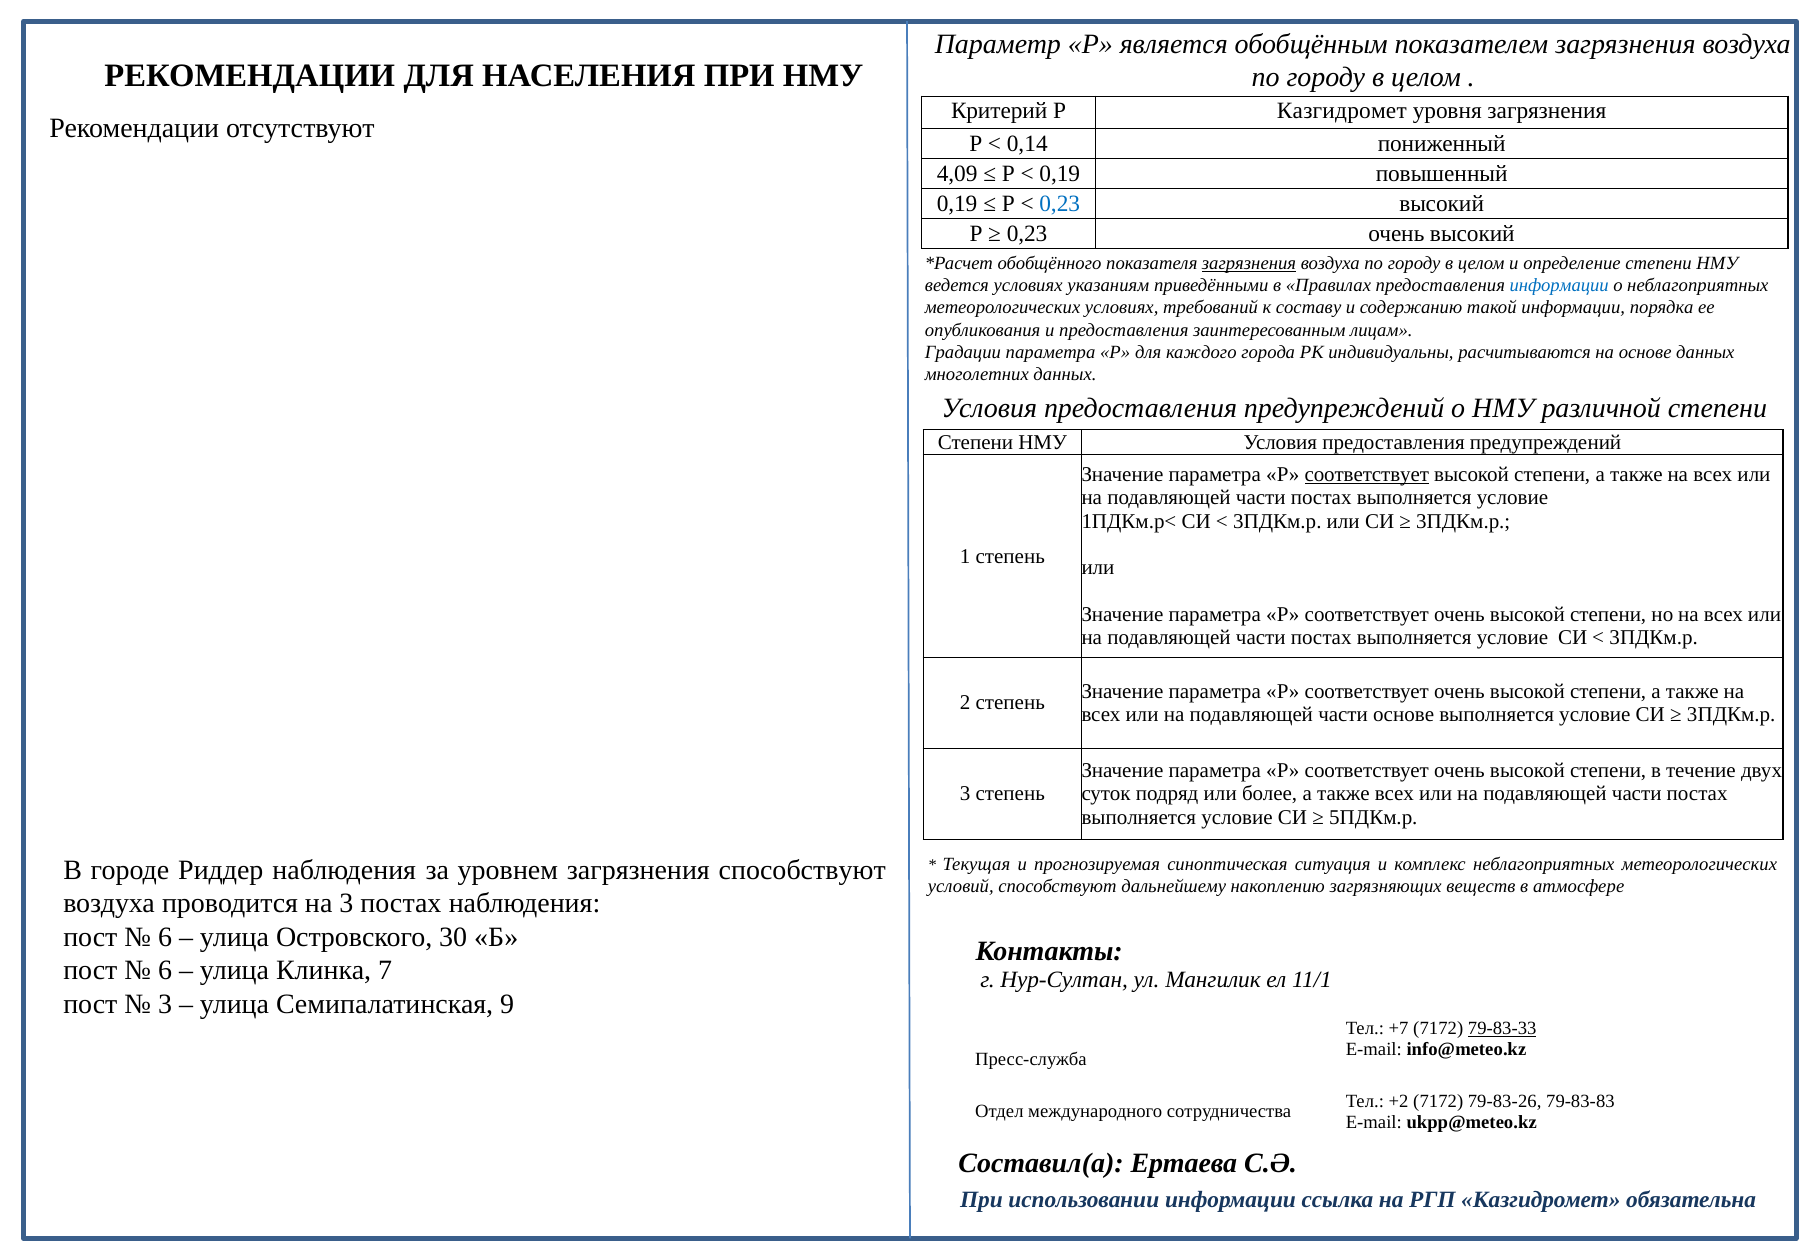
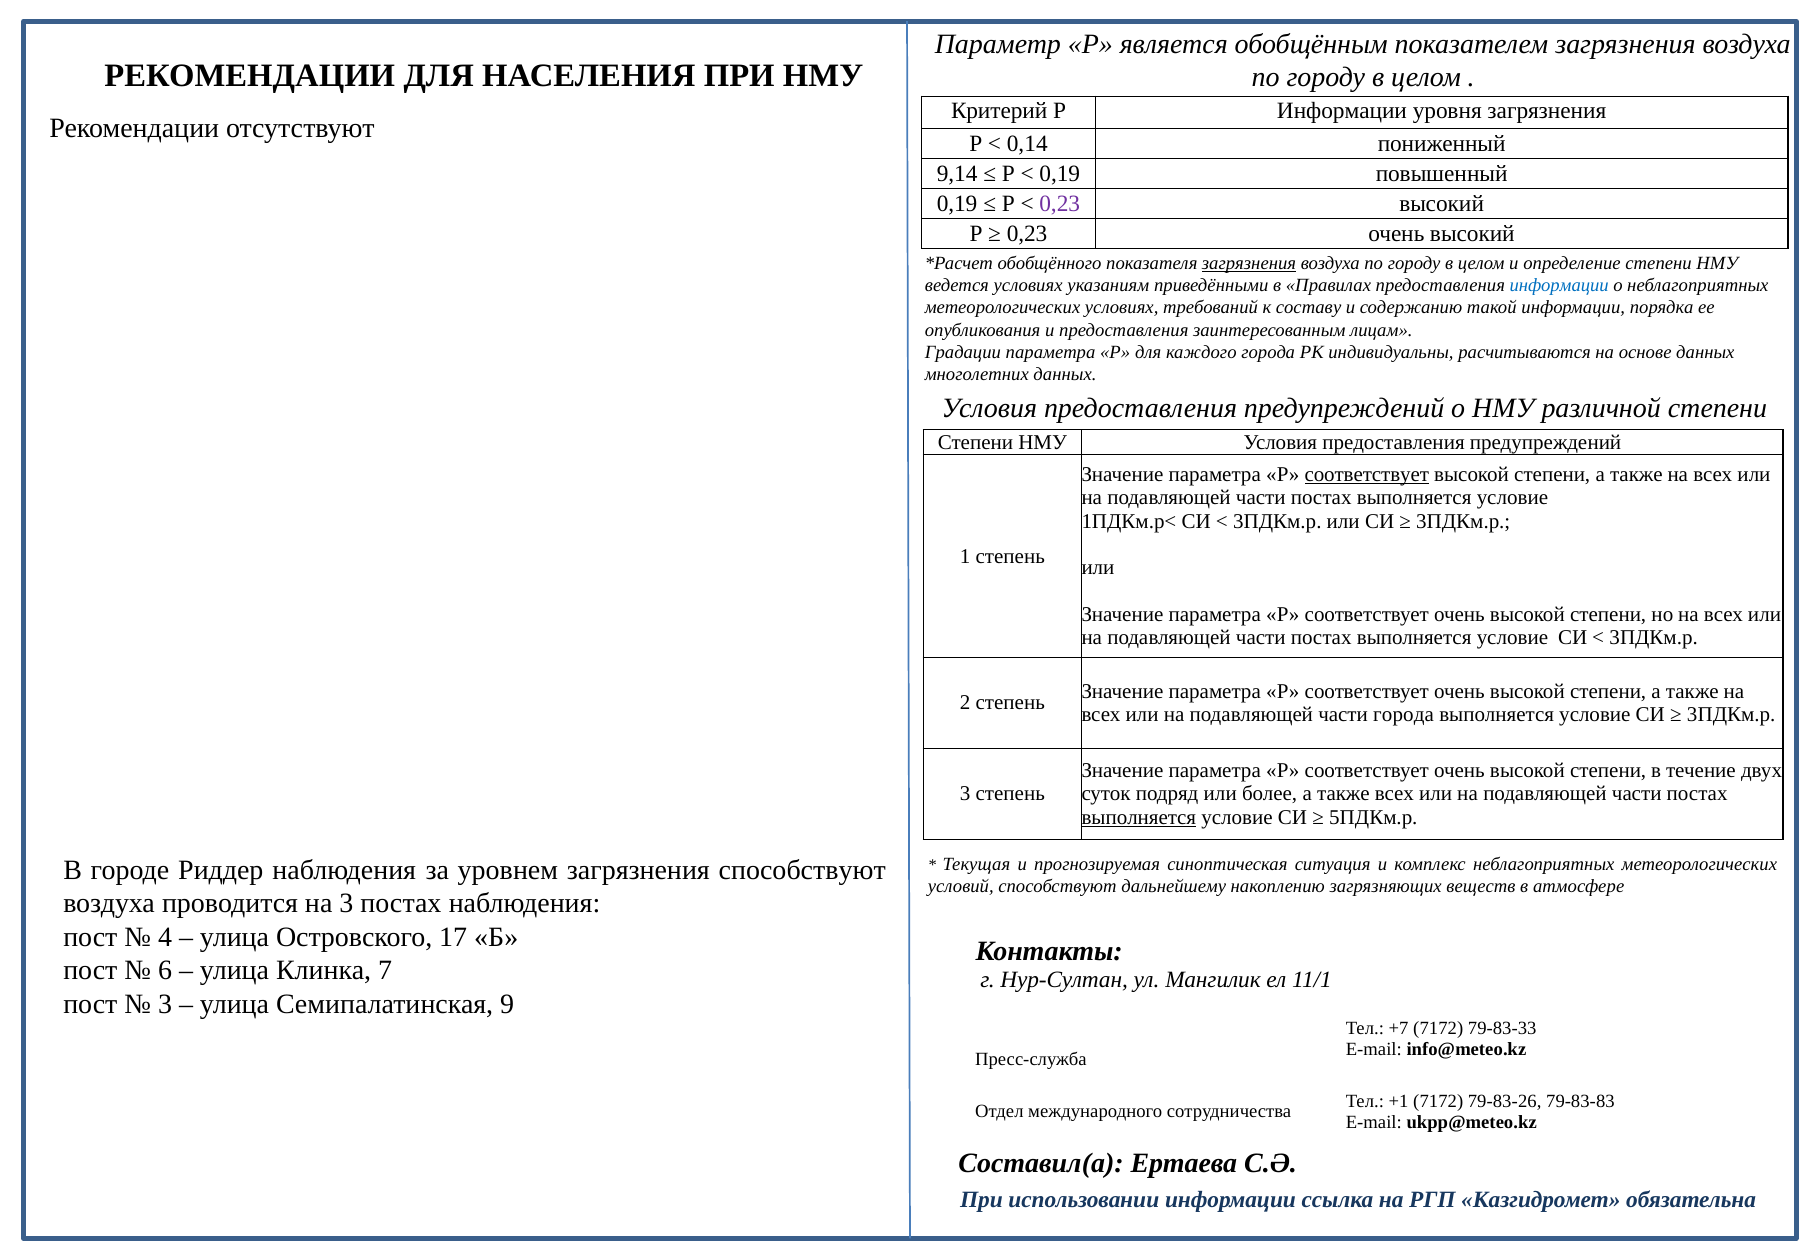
Р Казгидромет: Казгидромет -> Информации
4,09: 4,09 -> 9,14
0,23 at (1060, 203) colour: blue -> purple
части основе: основе -> города
выполняется at (1139, 817) underline: none -> present
6 at (165, 937): 6 -> 4
30: 30 -> 17
79-83-33 underline: present -> none
+2: +2 -> +1
